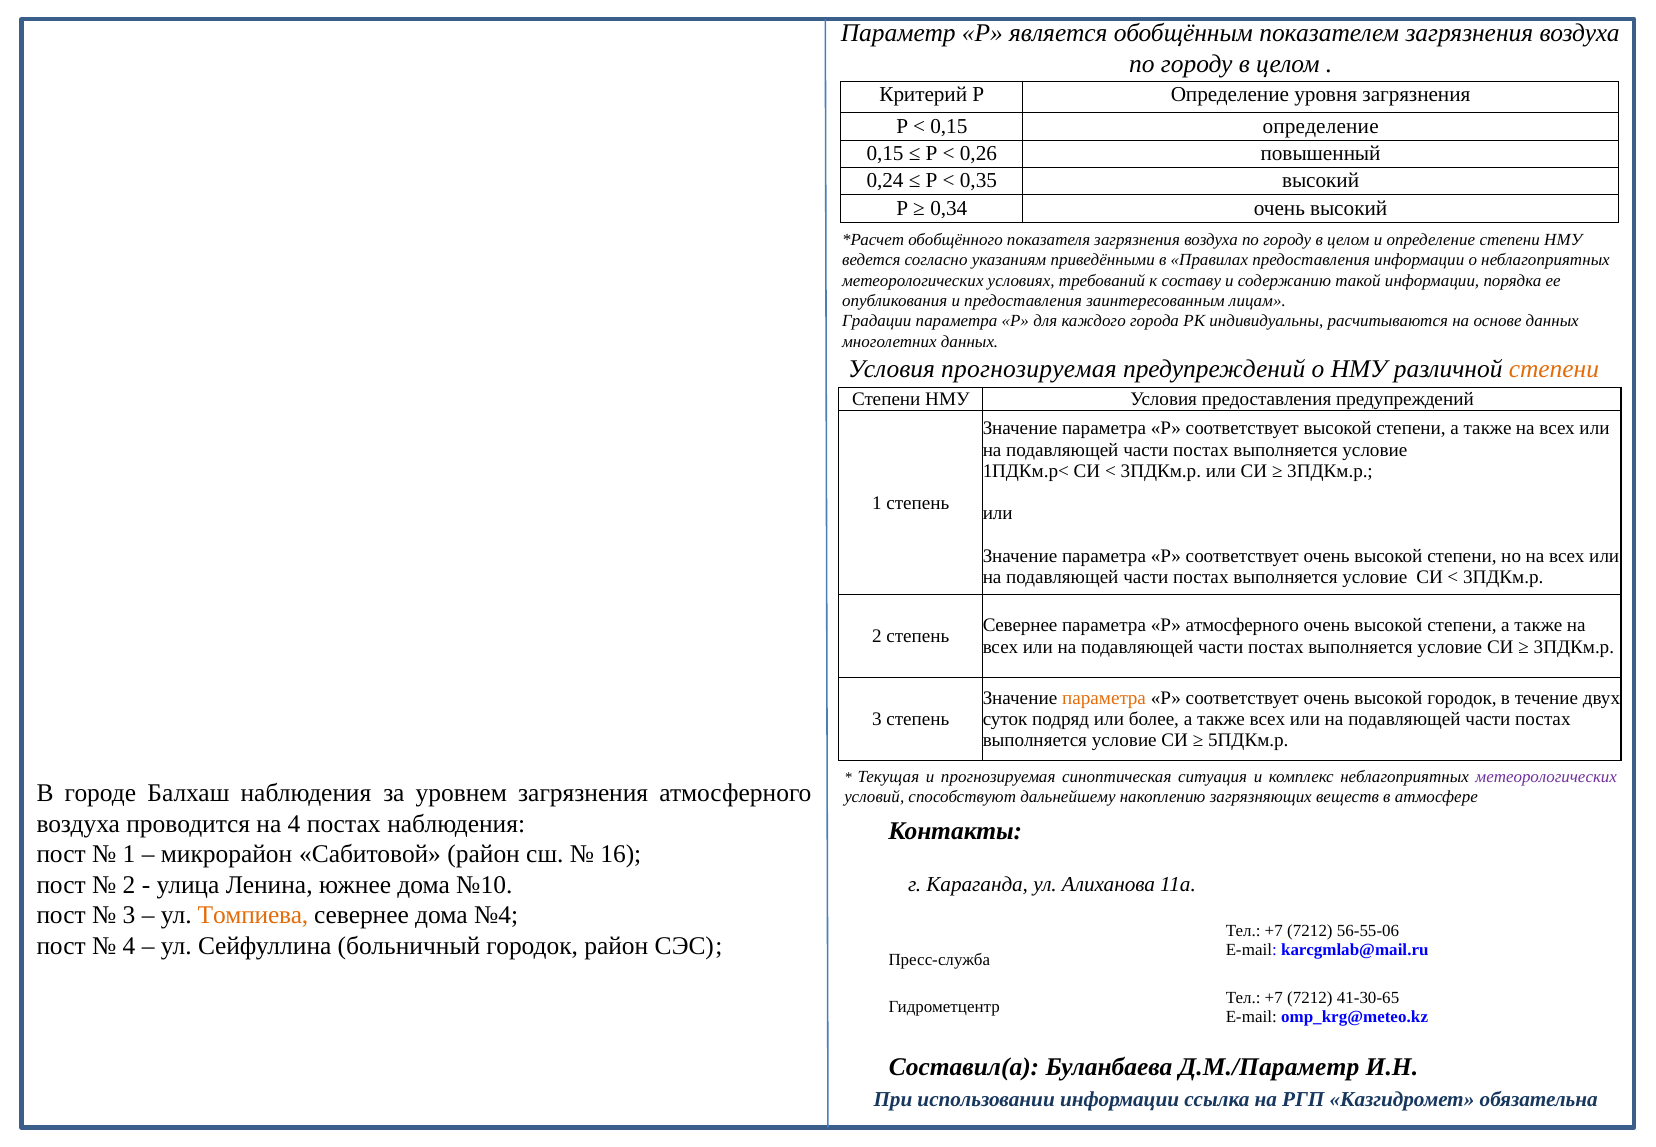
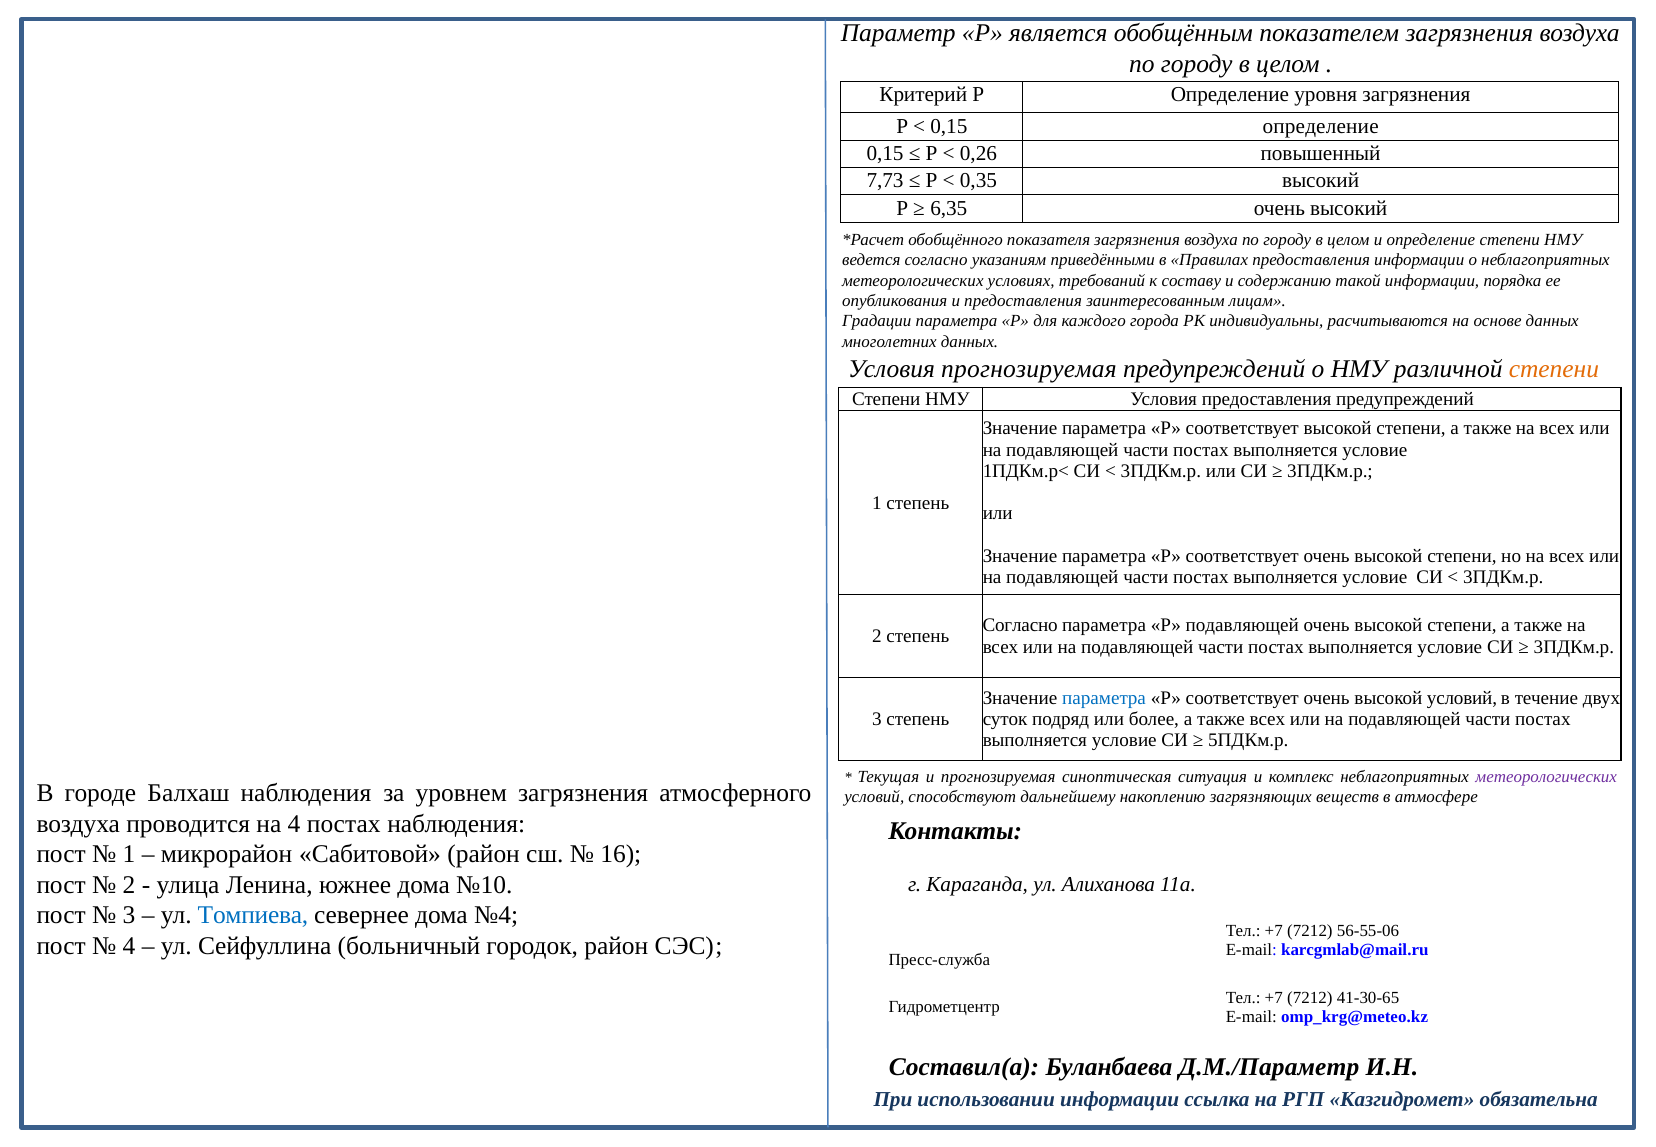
0,24: 0,24 -> 7,73
0,34: 0,34 -> 6,35
Севернее at (1020, 625): Севернее -> Согласно
Р атмосферного: атмосферного -> подавляющей
параметра at (1104, 698) colour: orange -> blue
высокой городок: городок -> условий
Томпиева colour: orange -> blue
